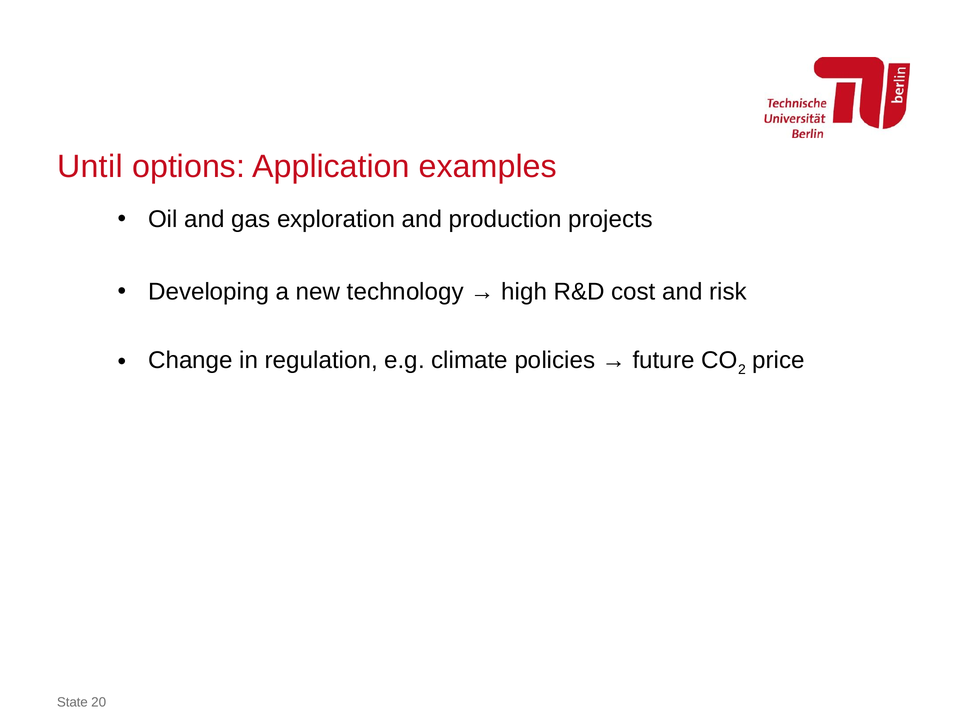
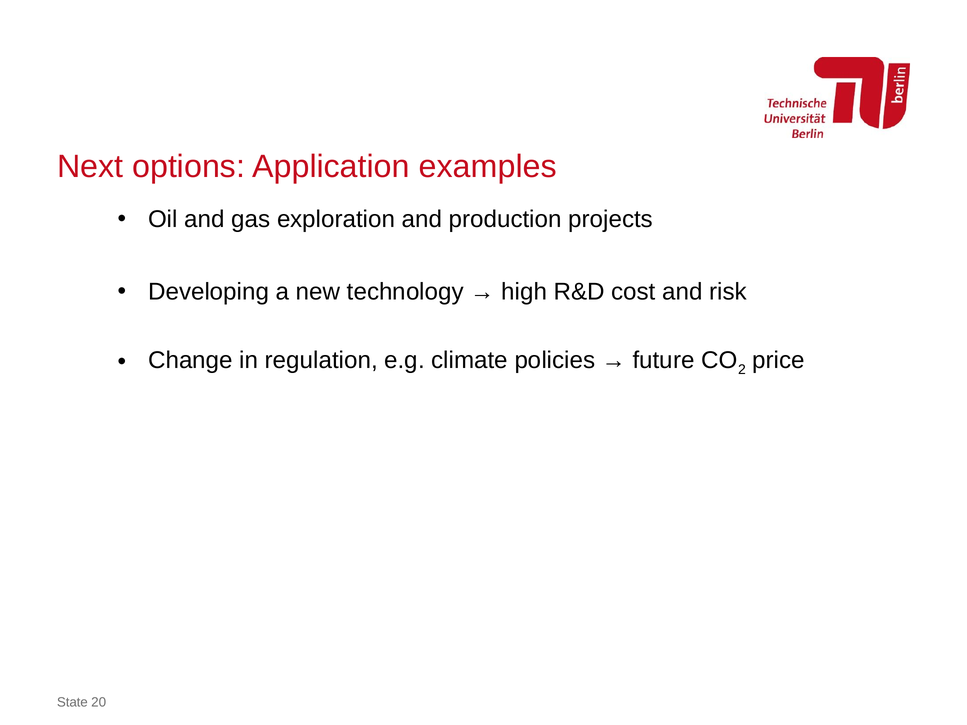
Until: Until -> Next
